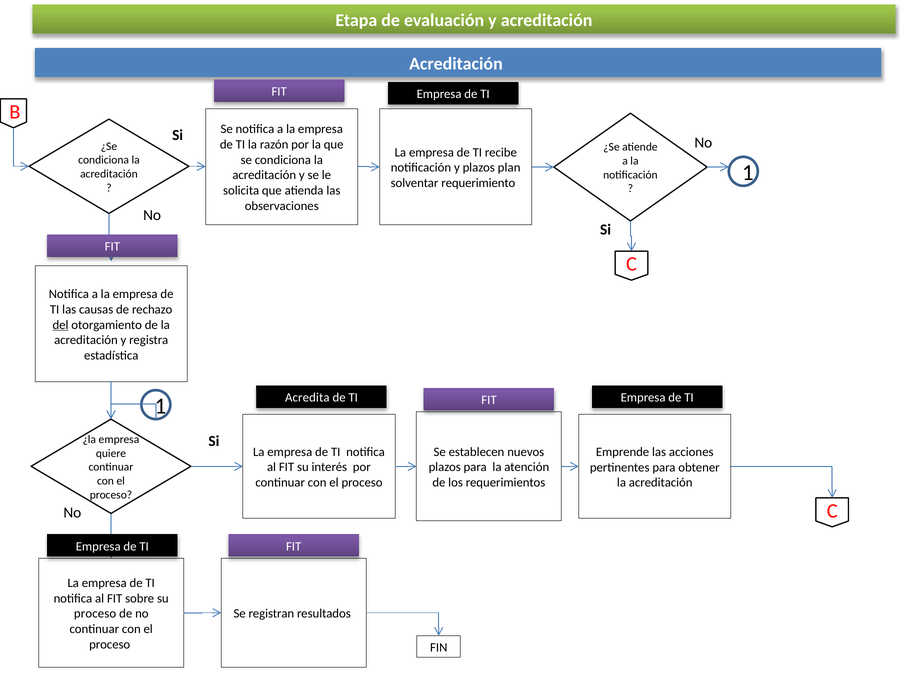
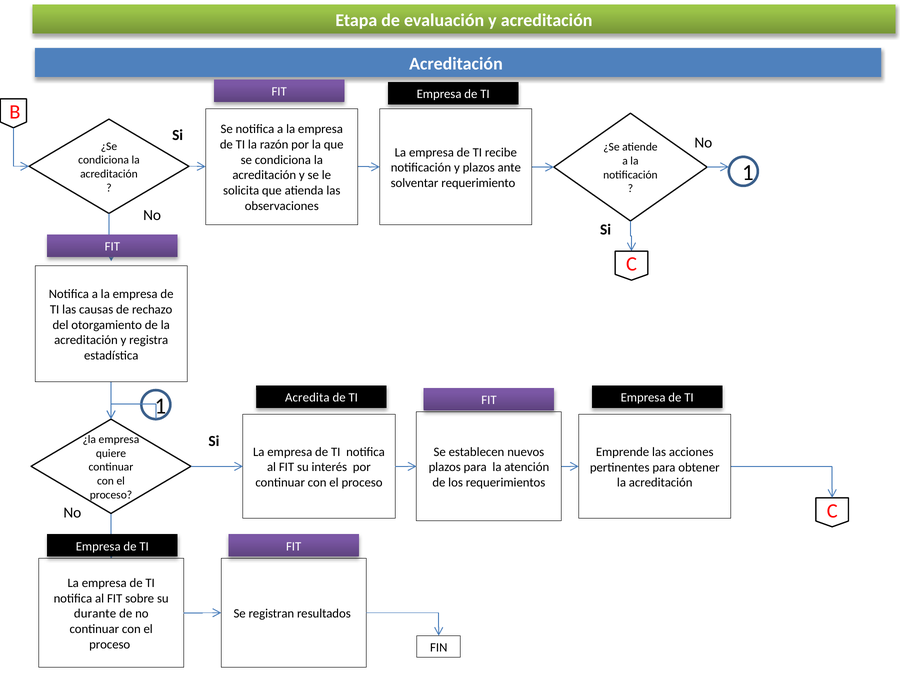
plan: plan -> ante
del underline: present -> none
proceso at (95, 613): proceso -> durante
